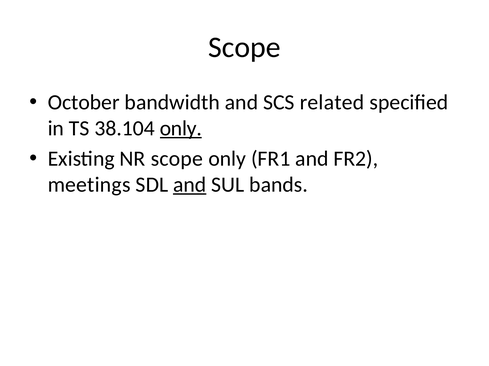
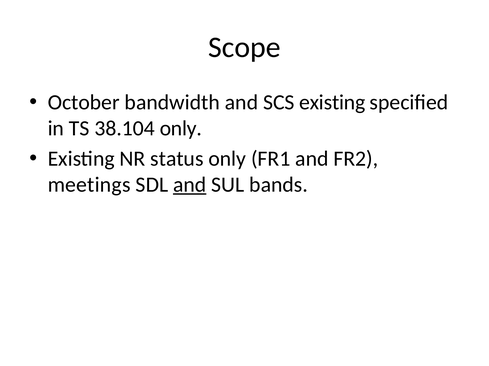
SCS related: related -> existing
only at (181, 129) underline: present -> none
NR scope: scope -> status
